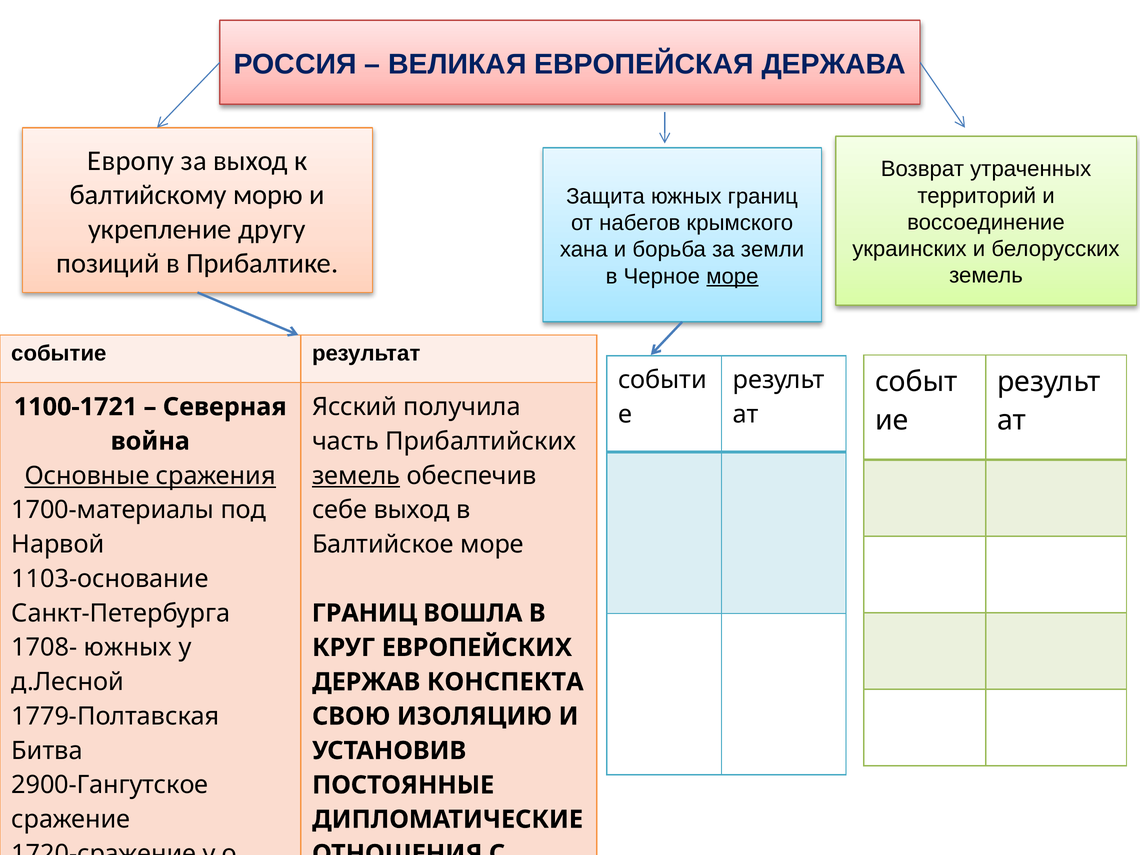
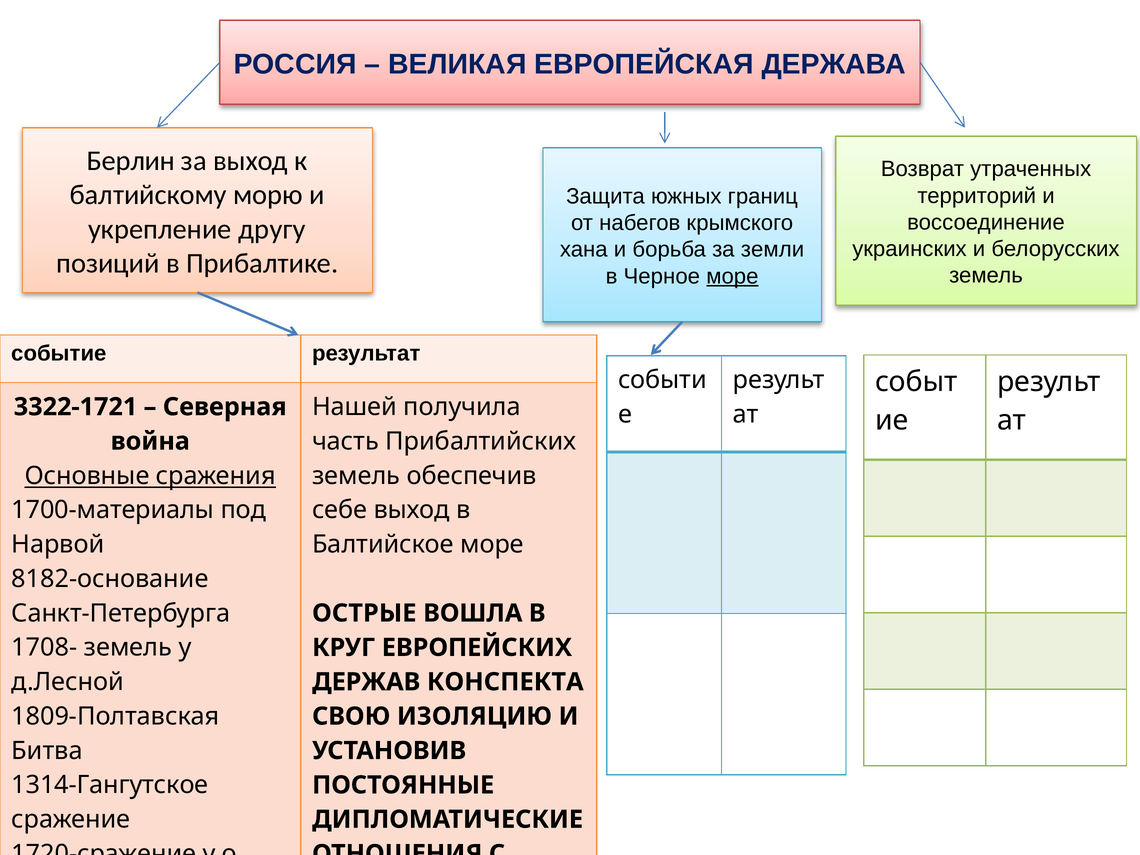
Европу: Европу -> Берлин
Ясский: Ясский -> Нашей
1100-1721: 1100-1721 -> 3322-1721
земель at (356, 476) underline: present -> none
1103-основание: 1103-основание -> 8182-основание
ГРАНИЦ at (364, 613): ГРАНИЦ -> ОСТРЫЕ
1708- южных: южных -> земель
1779-Полтавская: 1779-Полтавская -> 1809-Полтавская
2900-Гангутское: 2900-Гангутское -> 1314-Гангутское
